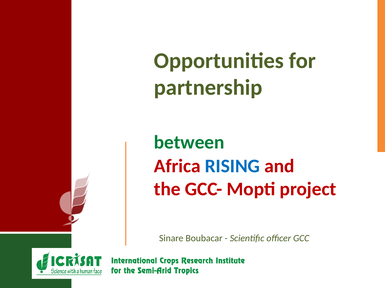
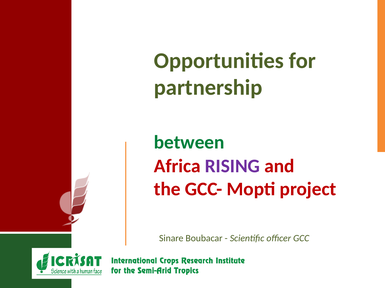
RISING colour: blue -> purple
